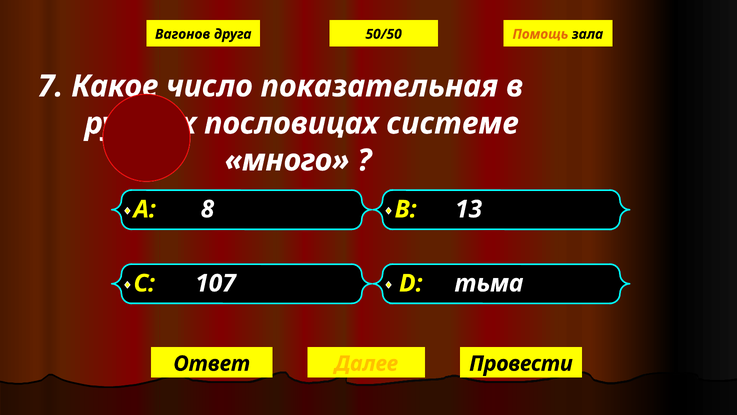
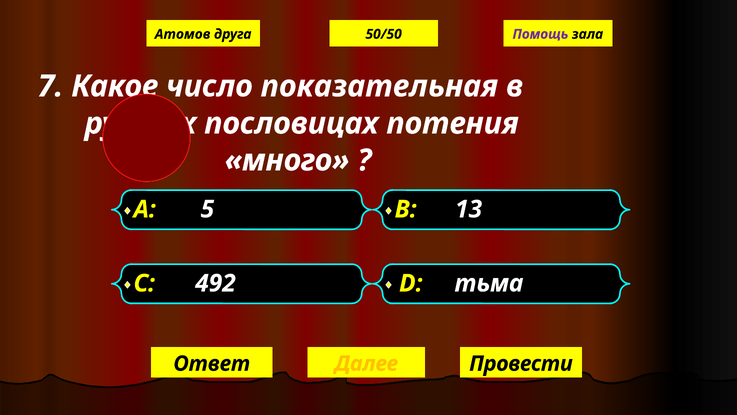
Вагонов: Вагонов -> Атомов
Помощь colour: orange -> purple
системе: системе -> потения
8: 8 -> 5
107: 107 -> 492
